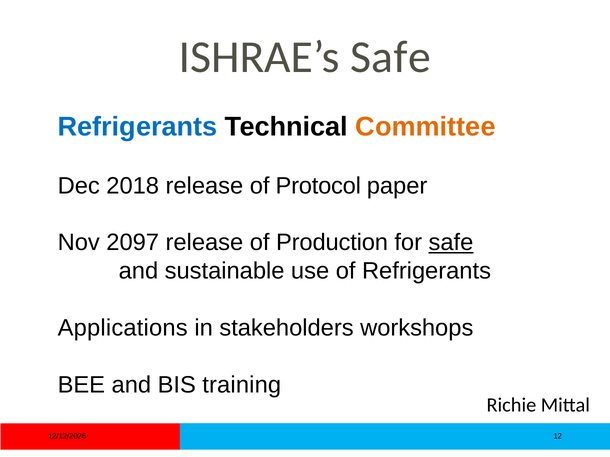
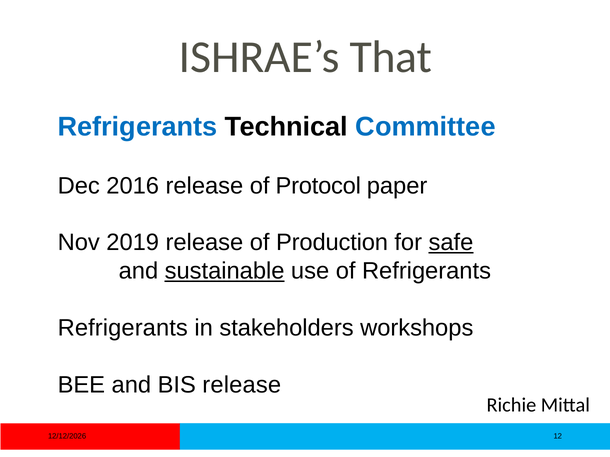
ISHRAE’s Safe: Safe -> That
Committee colour: orange -> blue
2018: 2018 -> 2016
2097: 2097 -> 2019
sustainable underline: none -> present
Applications at (123, 328): Applications -> Refrigerants
BIS training: training -> release
